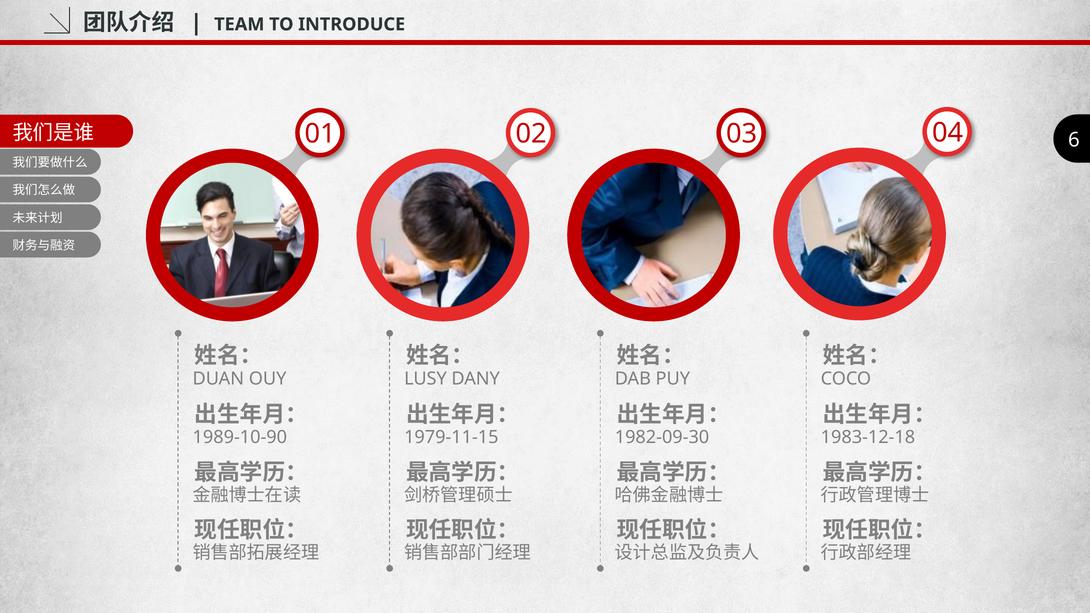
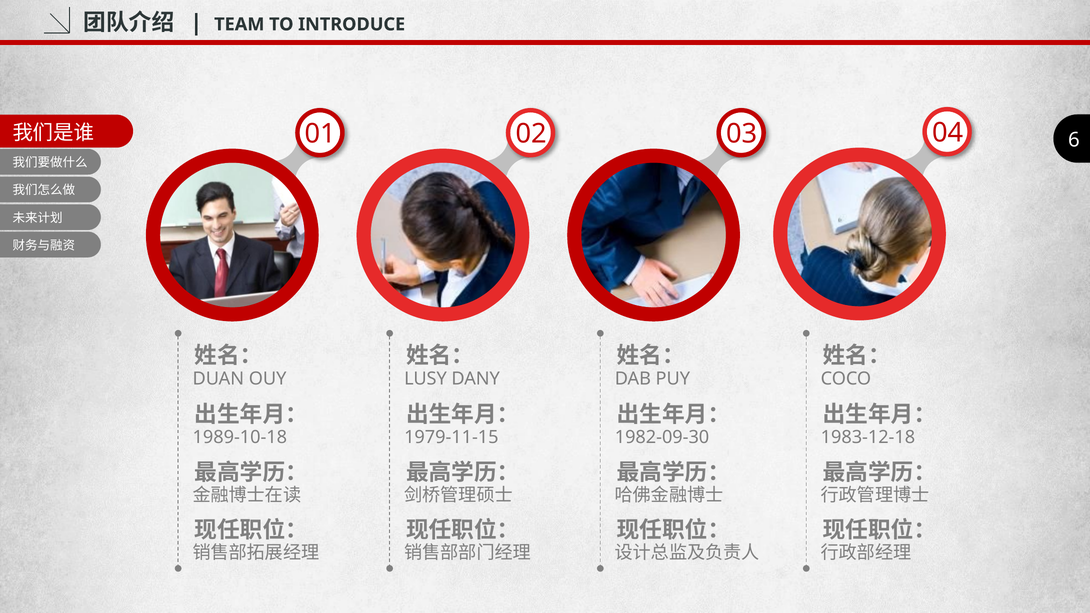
1989-10-90: 1989-10-90 -> 1989-10-18
